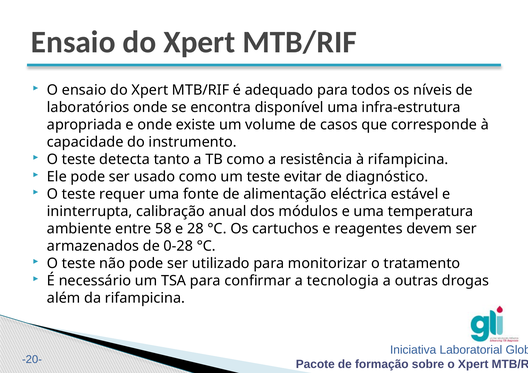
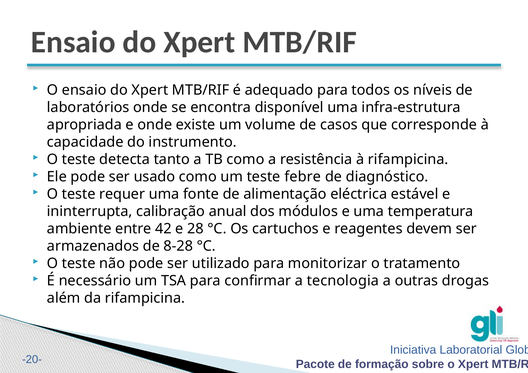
evitar: evitar -> febre
58: 58 -> 42
0-28: 0-28 -> 8-28
